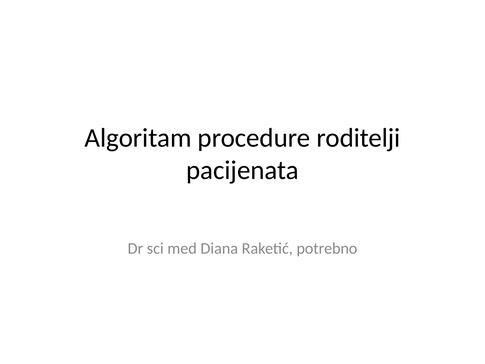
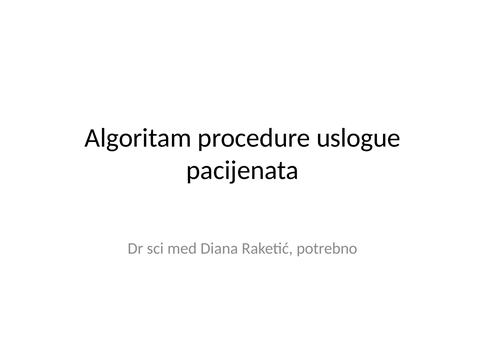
roditelji: roditelji -> uslogue
